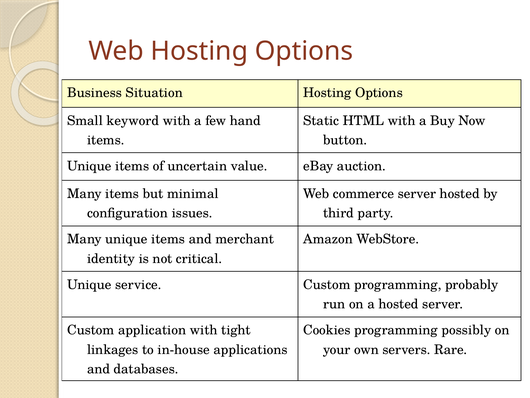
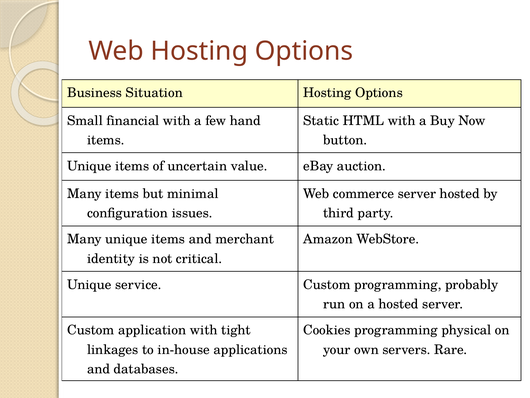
keyword: keyword -> financial
possibly: possibly -> physical
